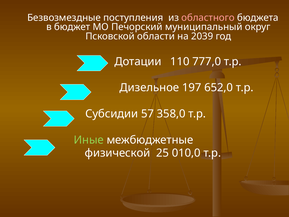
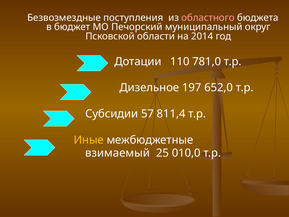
2039: 2039 -> 2014
777,0: 777,0 -> 781,0
358,0: 358,0 -> 811,4
Иные colour: light green -> yellow
физической: физической -> взимаемый
